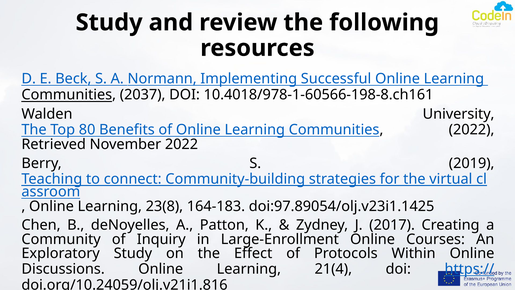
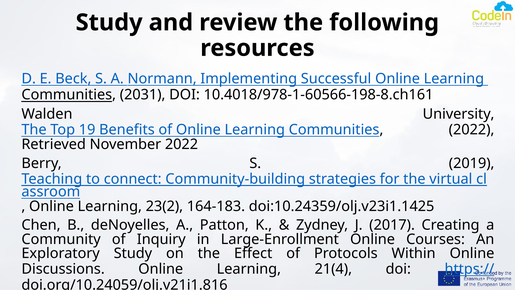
2037: 2037 -> 2031
80: 80 -> 19
23(8: 23(8 -> 23(2
doi:97.89054/olj.v23i1.1425: doi:97.89054/olj.v23i1.1425 -> doi:10.24359/olj.v23i1.1425
